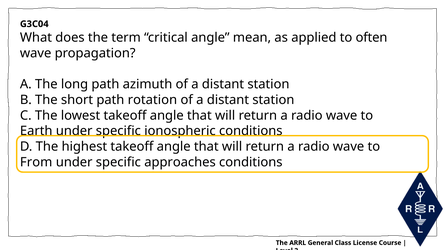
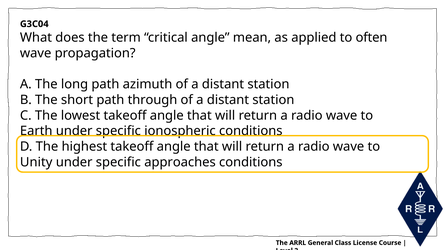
rotation: rotation -> through
From: From -> Unity
